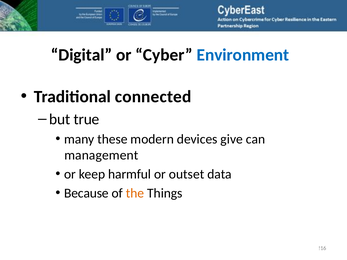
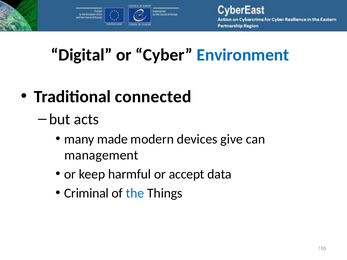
true: true -> acts
these: these -> made
outset: outset -> accept
Because: Because -> Criminal
the colour: orange -> blue
